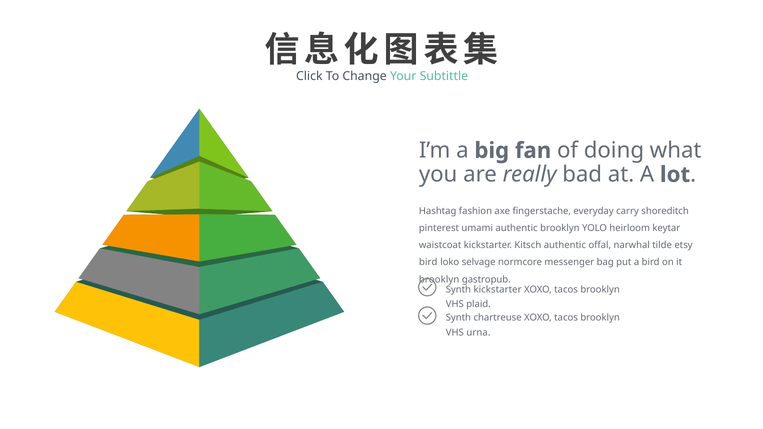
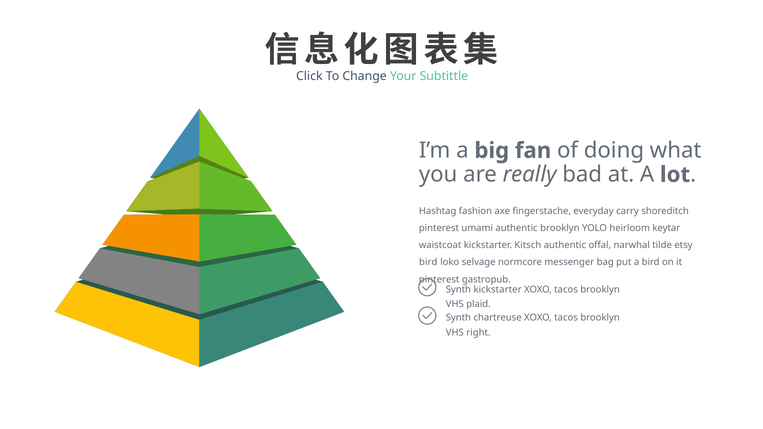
brooklyn at (439, 280): brooklyn -> pinterest
urna: urna -> right
